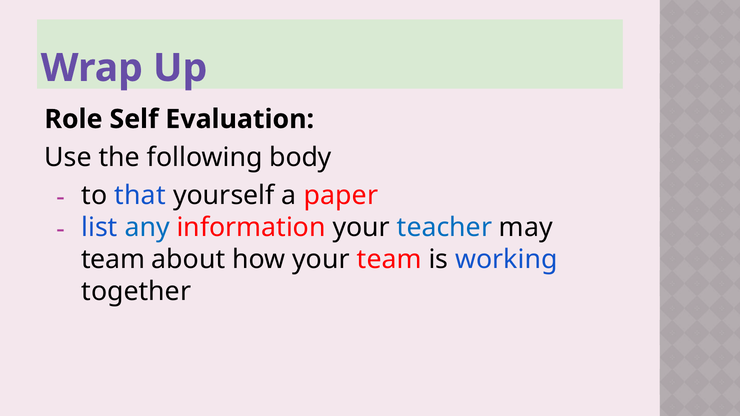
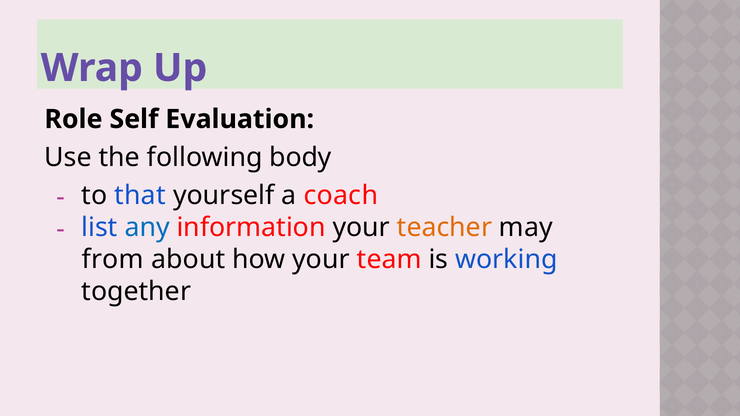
paper: paper -> coach
teacher colour: blue -> orange
team at (113, 260): team -> from
